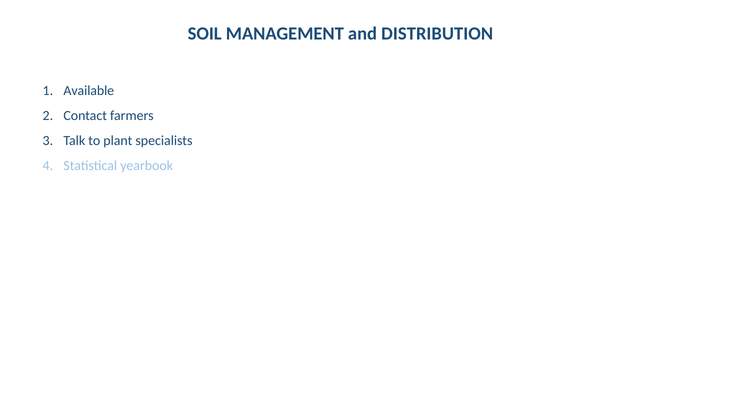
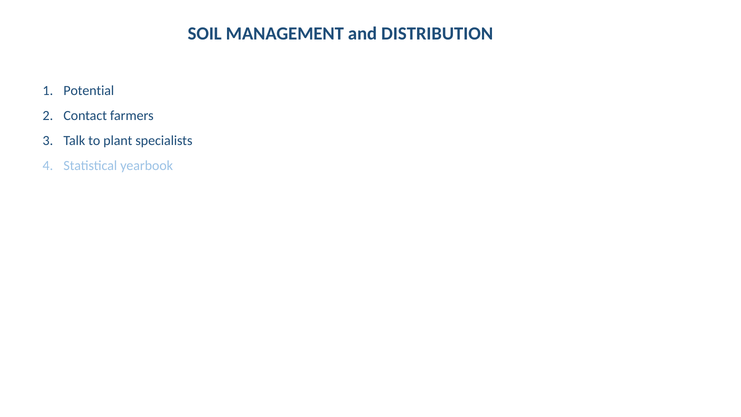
Available: Available -> Potential
